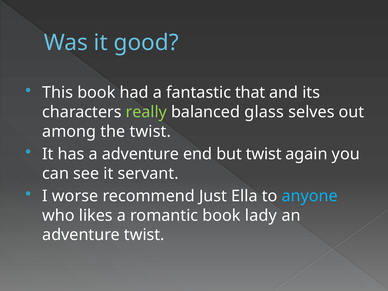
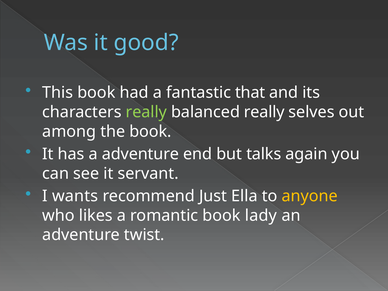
balanced glass: glass -> really
the twist: twist -> book
but twist: twist -> talks
worse: worse -> wants
anyone colour: light blue -> yellow
